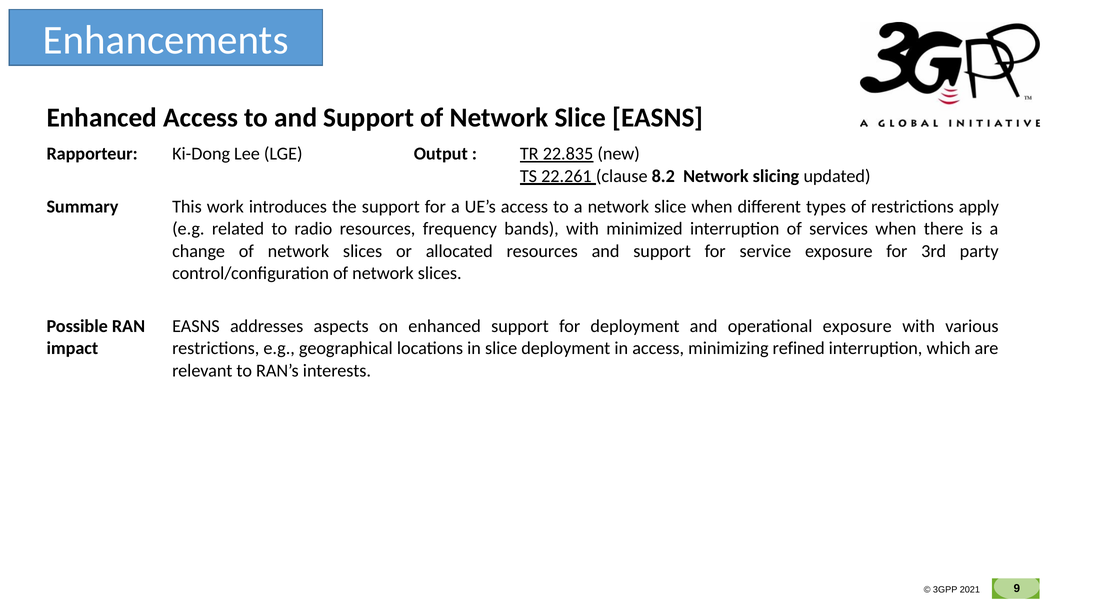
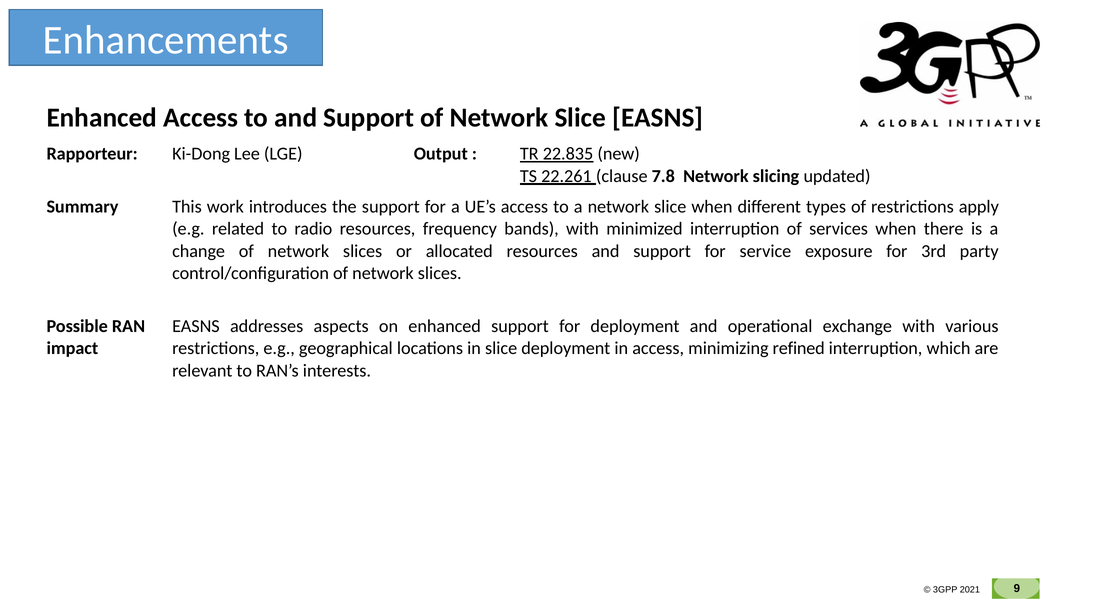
8.2: 8.2 -> 7.8
operational exposure: exposure -> exchange
